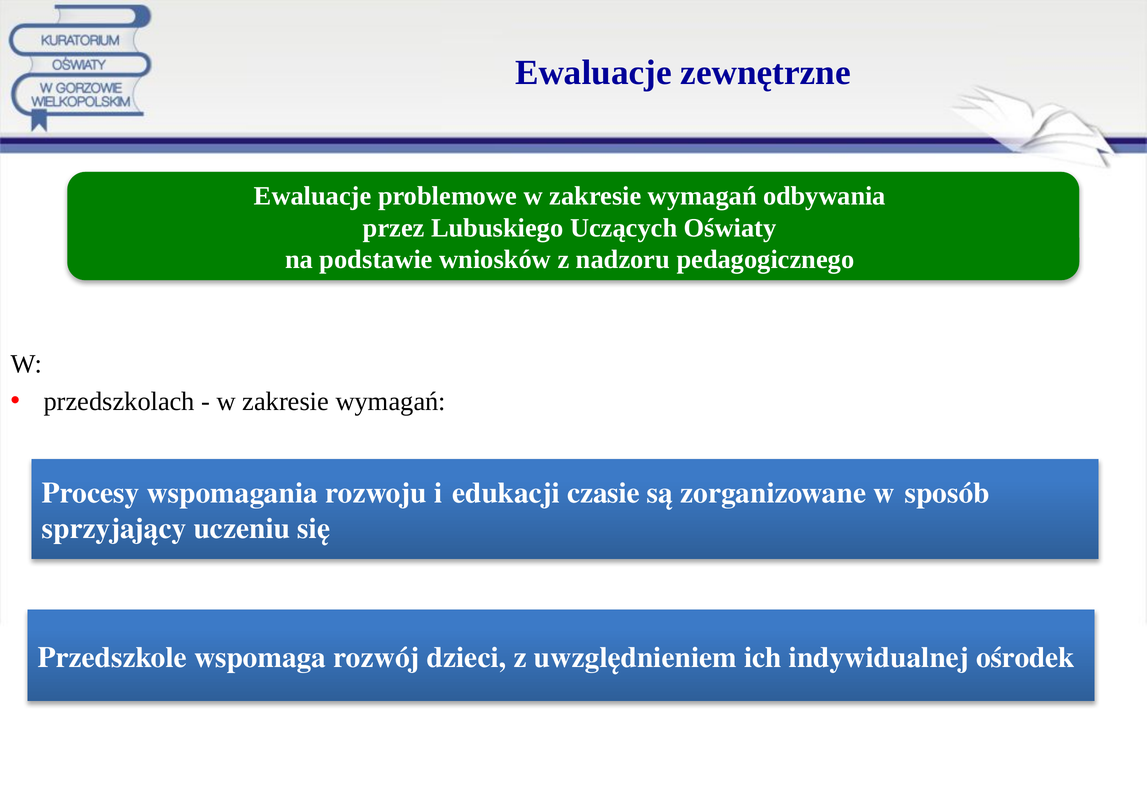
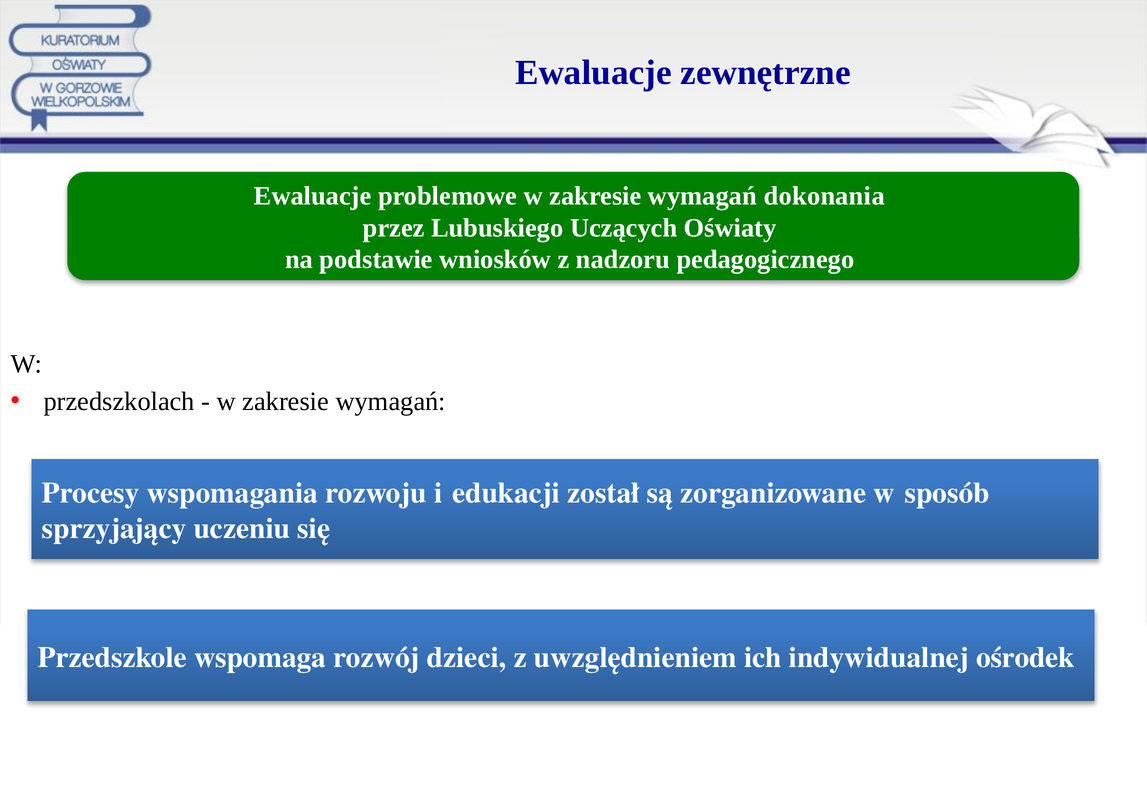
odbywania: odbywania -> dokonania
czasie: czasie -> został
